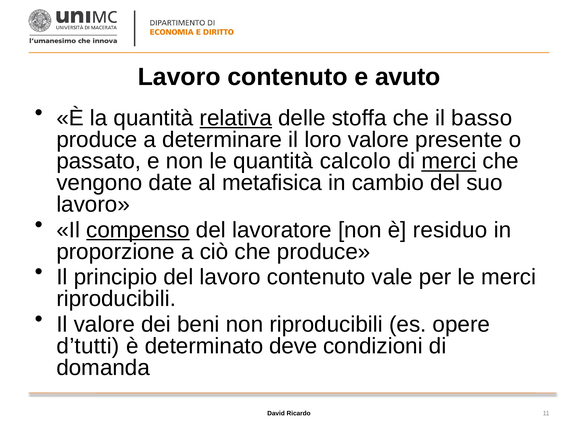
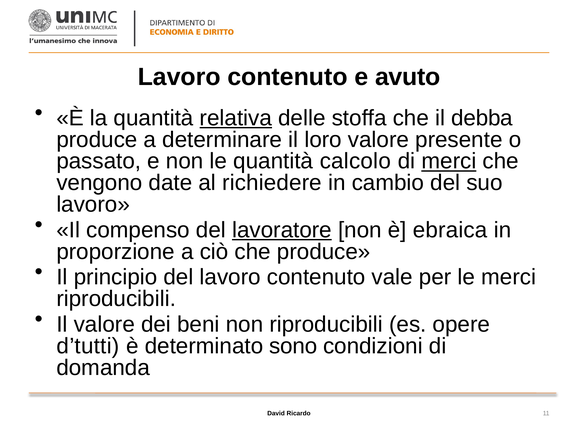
basso: basso -> debba
metafisica: metafisica -> richiedere
compenso underline: present -> none
lavoratore underline: none -> present
residuo: residuo -> ebraica
deve: deve -> sono
